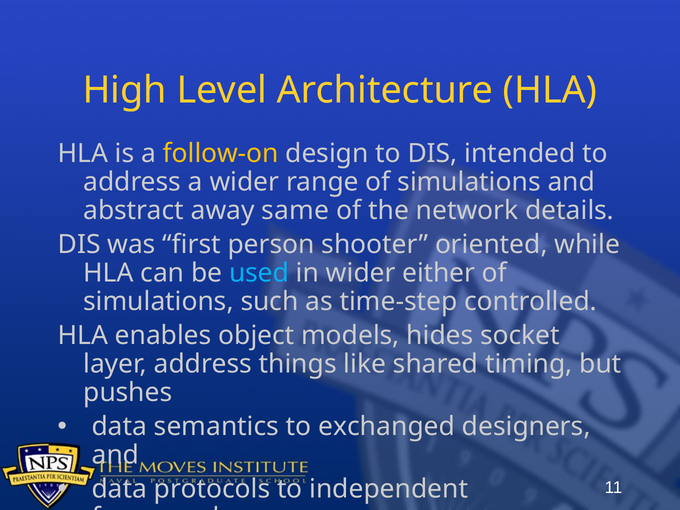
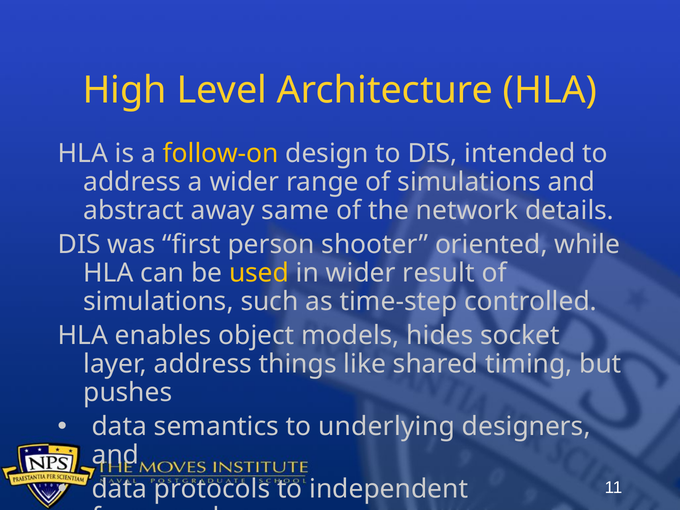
used colour: light blue -> yellow
either: either -> result
exchanged: exchanged -> underlying
